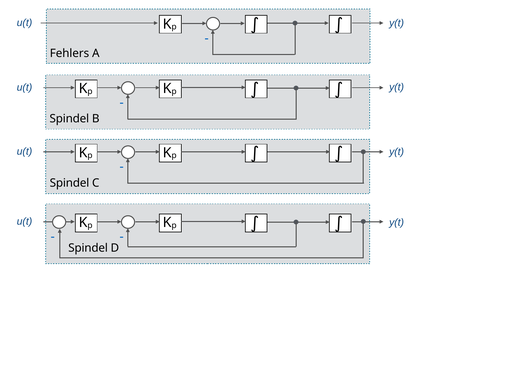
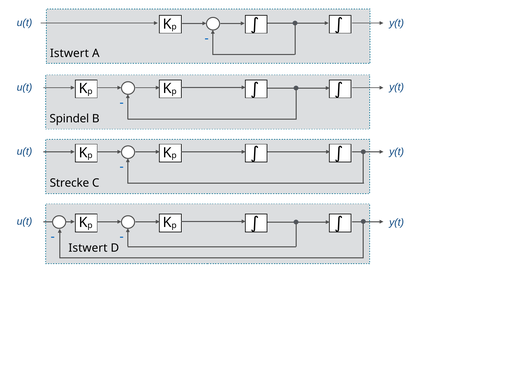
Fehlers at (69, 53): Fehlers -> Istwert
Spindel at (69, 183): Spindel -> Strecke
Spindel at (88, 248): Spindel -> Istwert
